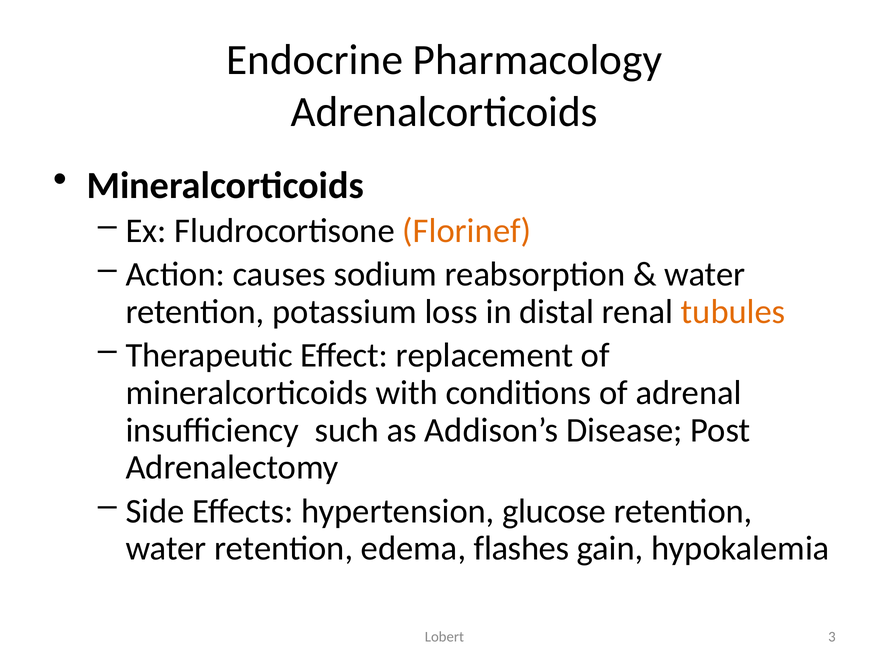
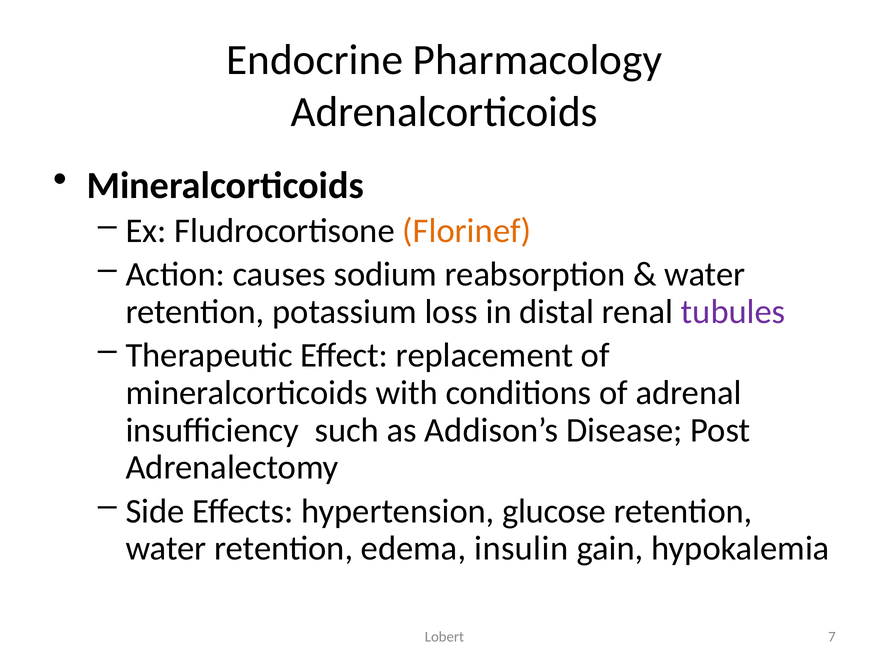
tubules colour: orange -> purple
flashes: flashes -> insulin
3: 3 -> 7
